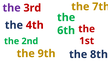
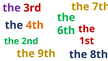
4th colour: red -> orange
